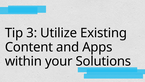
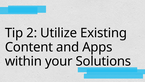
3: 3 -> 2
